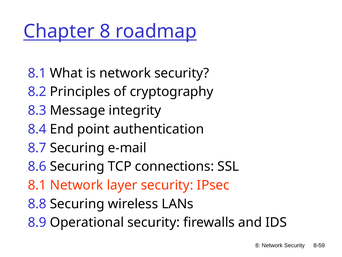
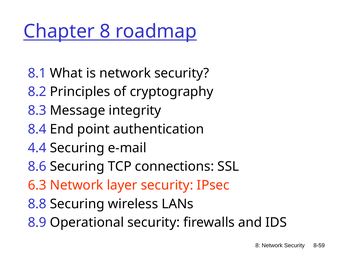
8.7: 8.7 -> 4.4
8.1 at (37, 185): 8.1 -> 6.3
